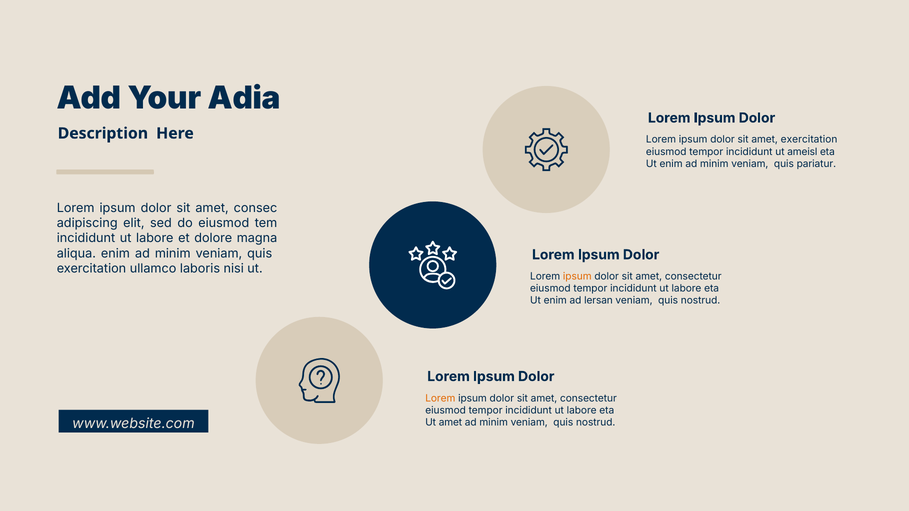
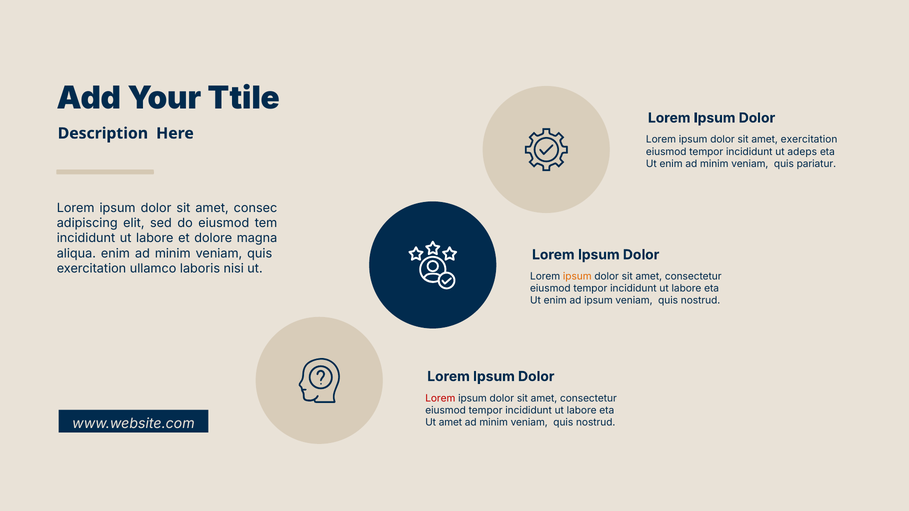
Adia: Adia -> Ttile
ameisl: ameisl -> adeps
ad lersan: lersan -> ipsum
Lorem at (440, 398) colour: orange -> red
